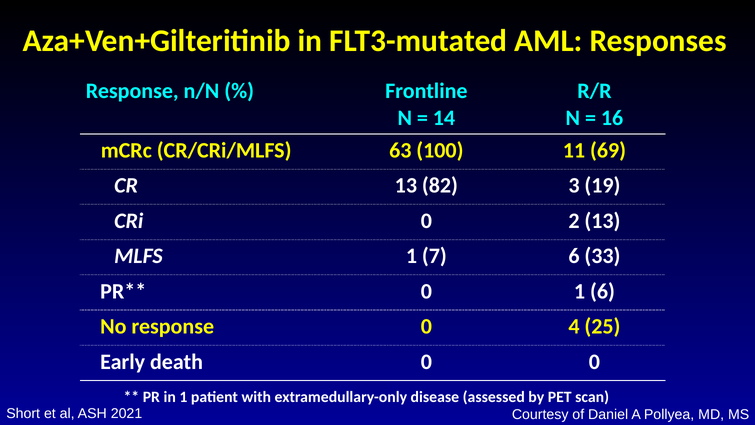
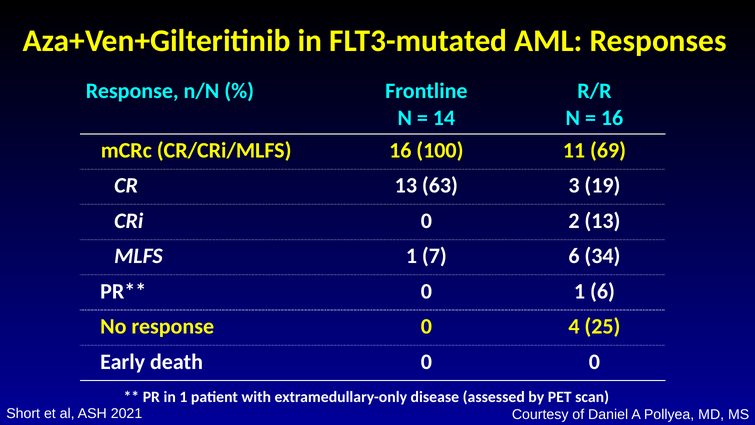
CR/CRi/MLFS 63: 63 -> 16
82: 82 -> 63
33: 33 -> 34
